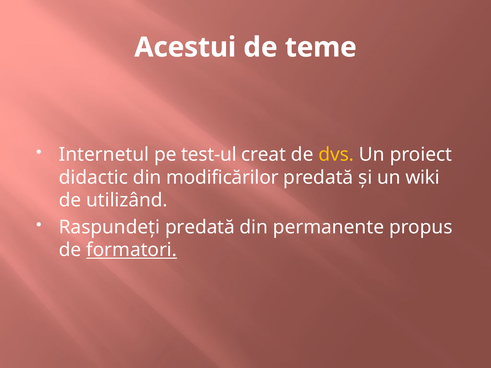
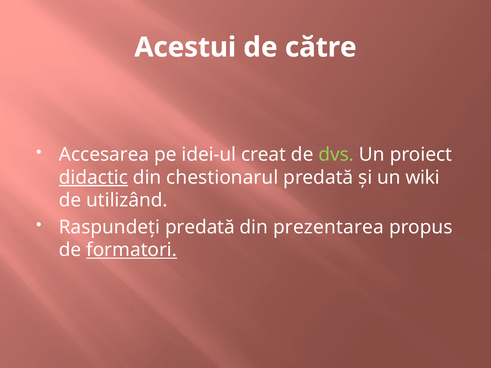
teme: teme -> către
Internetul: Internetul -> Accesarea
test-ul: test-ul -> idei-ul
dvs colour: yellow -> light green
didactic underline: none -> present
modificărilor: modificărilor -> chestionarul
permanente: permanente -> prezentarea
